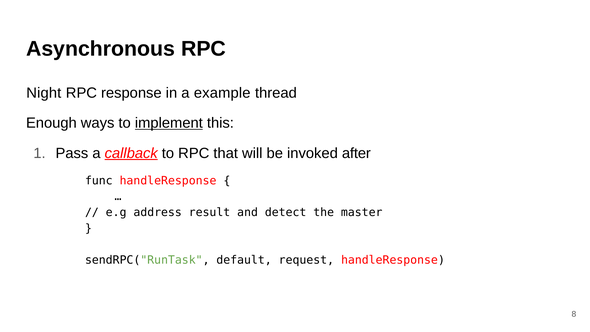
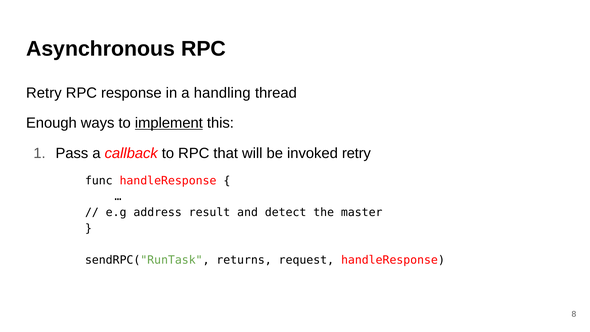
Night at (44, 93): Night -> Retry
example: example -> handling
callback underline: present -> none
invoked after: after -> retry
default: default -> returns
